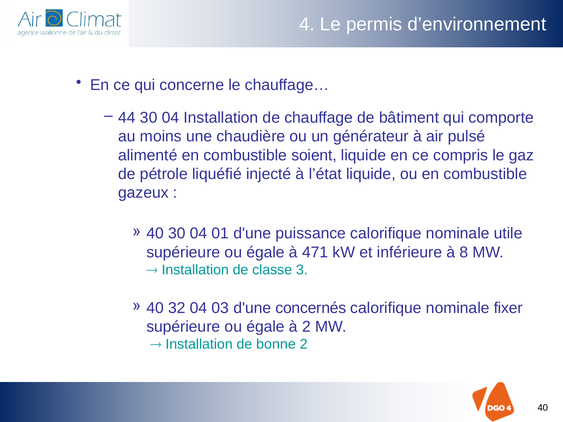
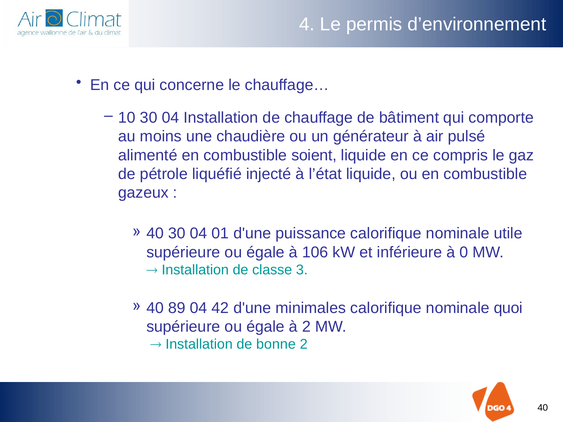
44: 44 -> 10
471: 471 -> 106
8: 8 -> 0
32: 32 -> 89
03: 03 -> 42
concernés: concernés -> minimales
fixer: fixer -> quoi
